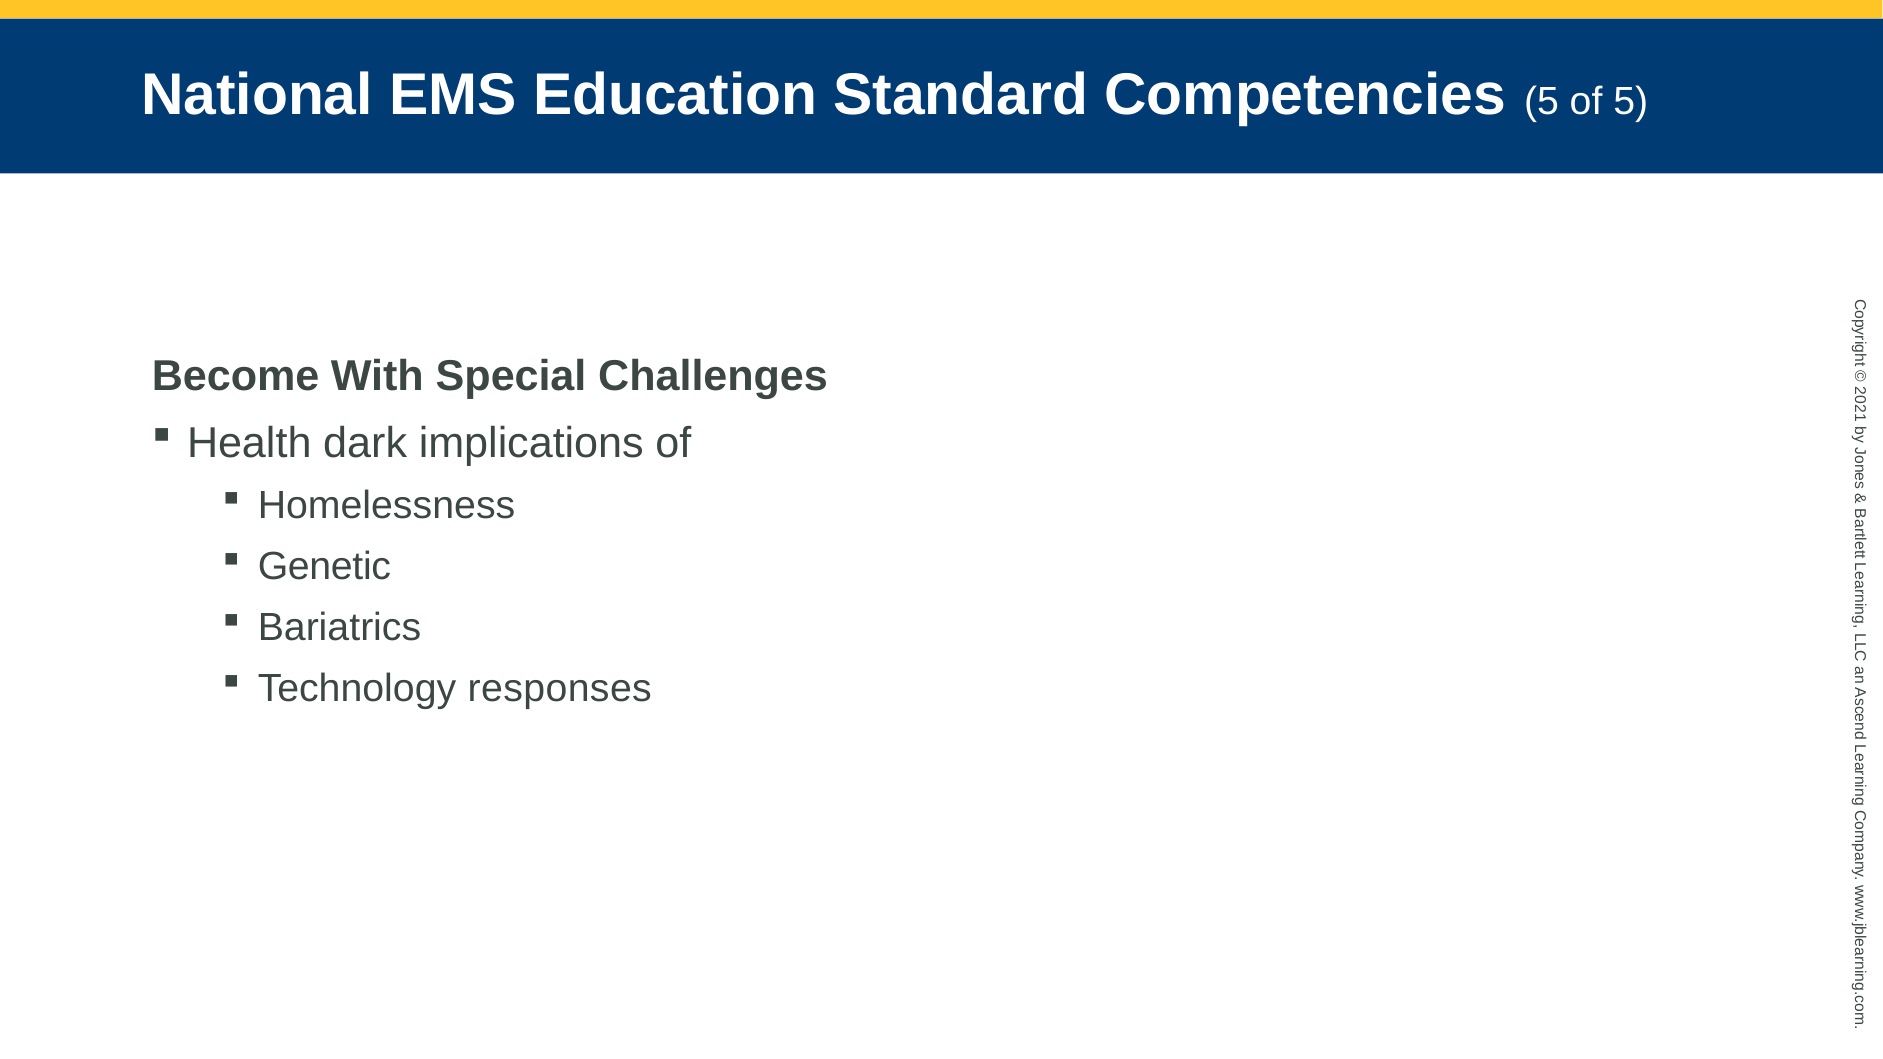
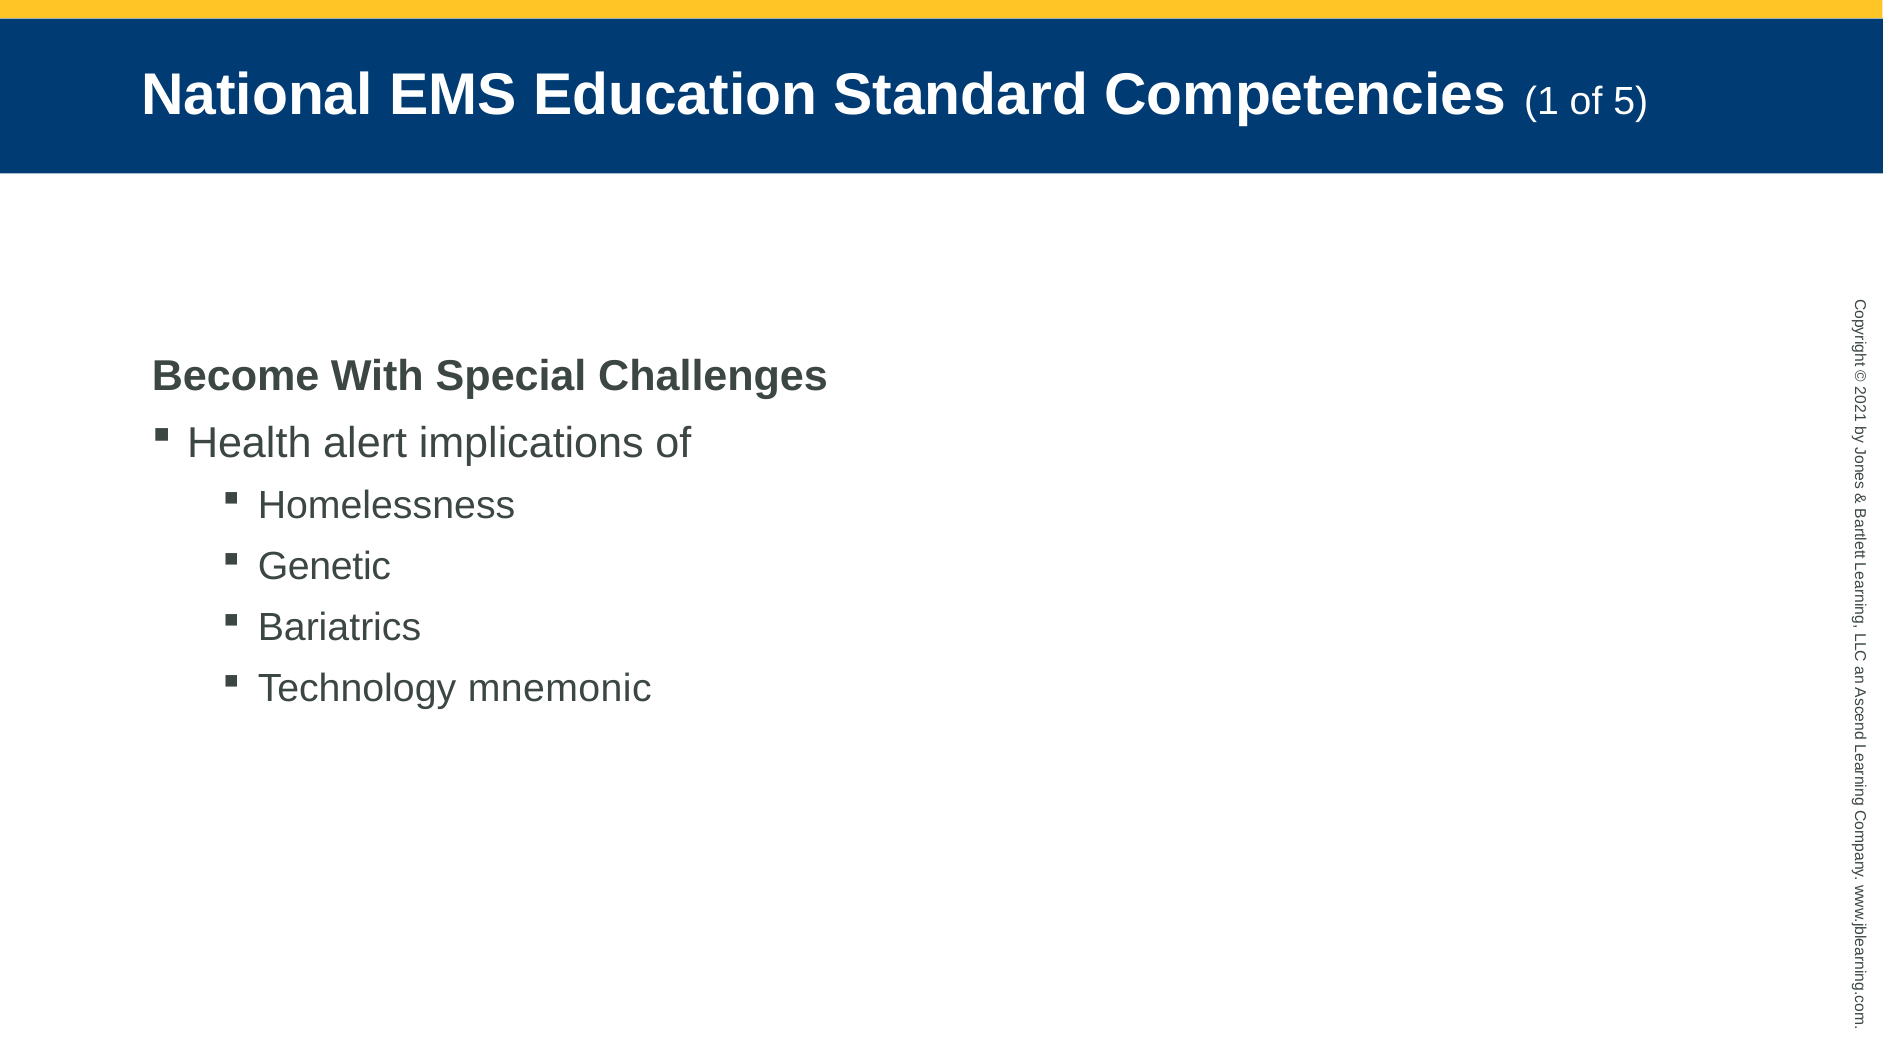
Competencies 5: 5 -> 1
dark: dark -> alert
responses: responses -> mnemonic
